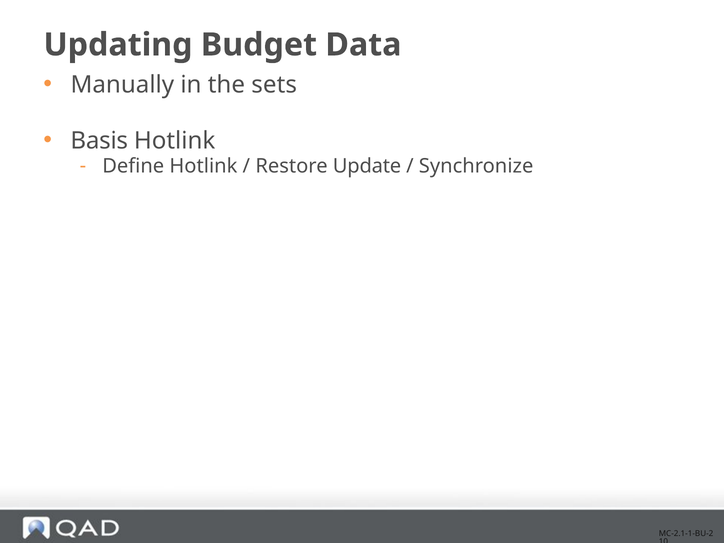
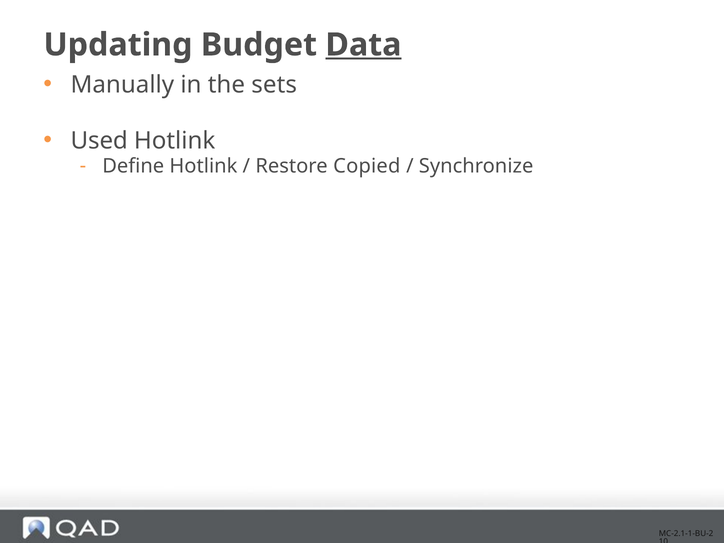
Data underline: none -> present
Basis: Basis -> Used
Update: Update -> Copied
